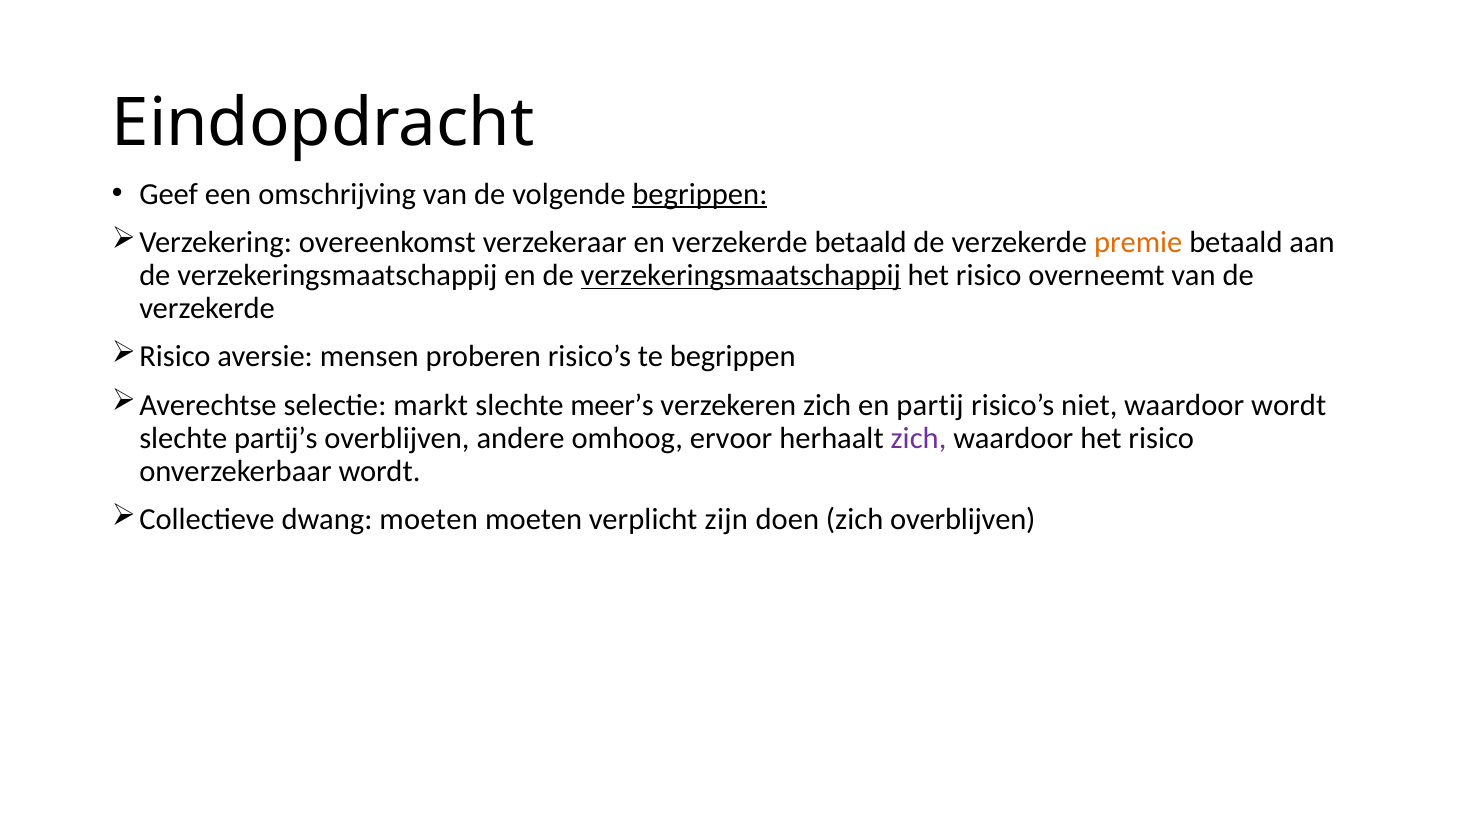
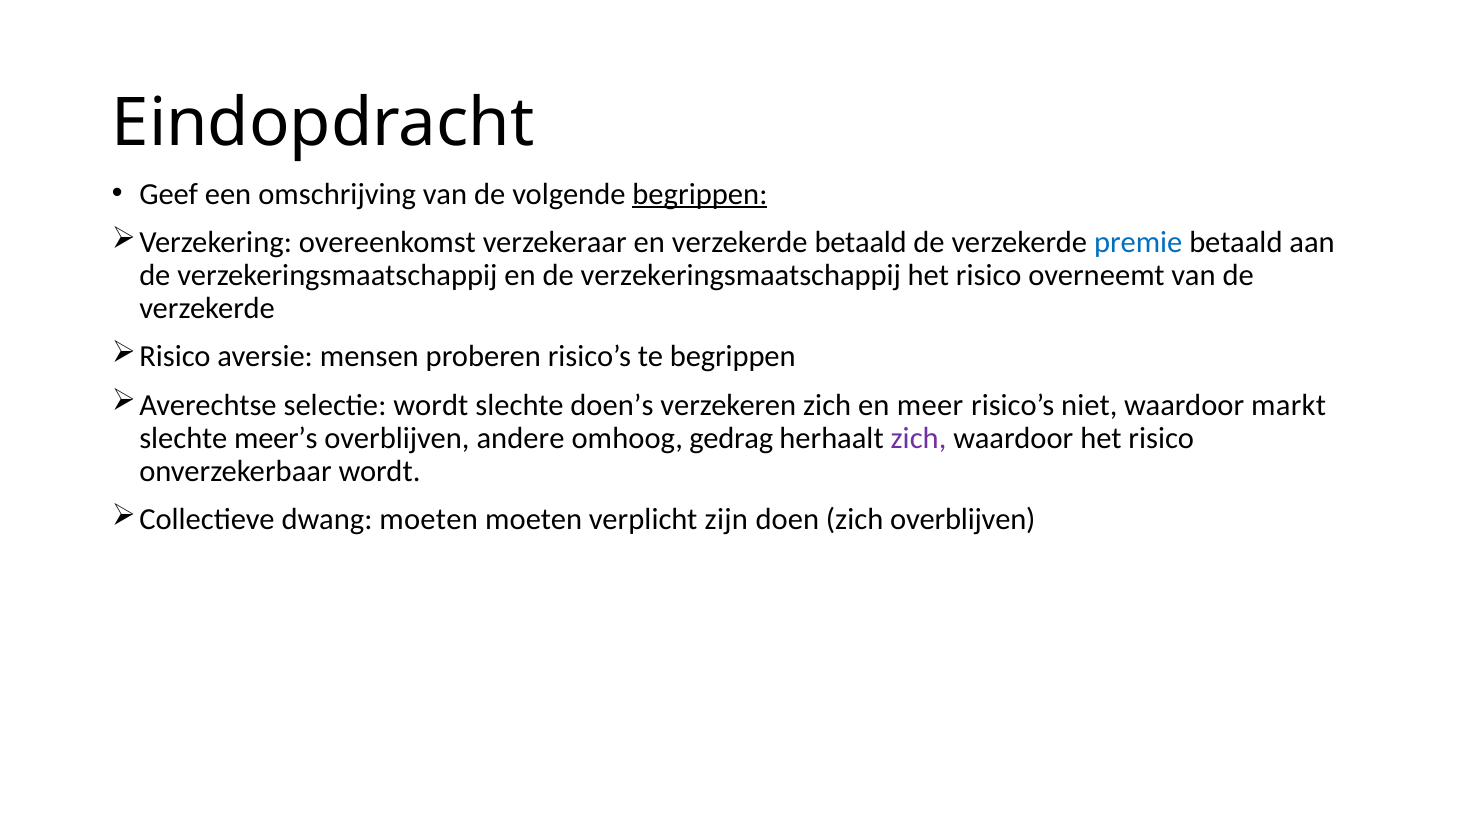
premie colour: orange -> blue
verzekeringsmaatschappij at (741, 275) underline: present -> none
selectie markt: markt -> wordt
meer’s: meer’s -> doen’s
partij: partij -> meer
waardoor wordt: wordt -> markt
partij’s: partij’s -> meer’s
ervoor: ervoor -> gedrag
